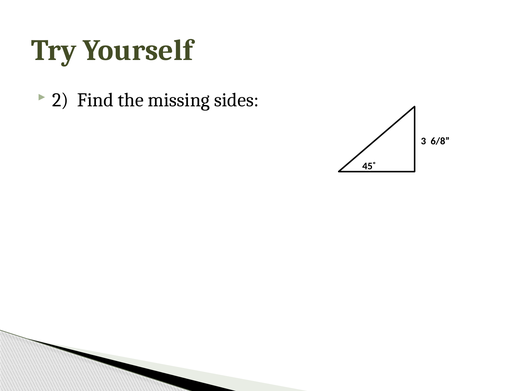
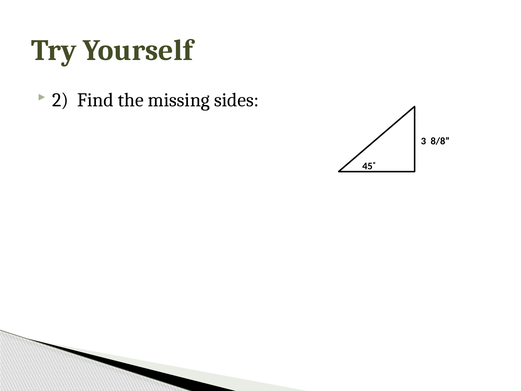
6/8: 6/8 -> 8/8
